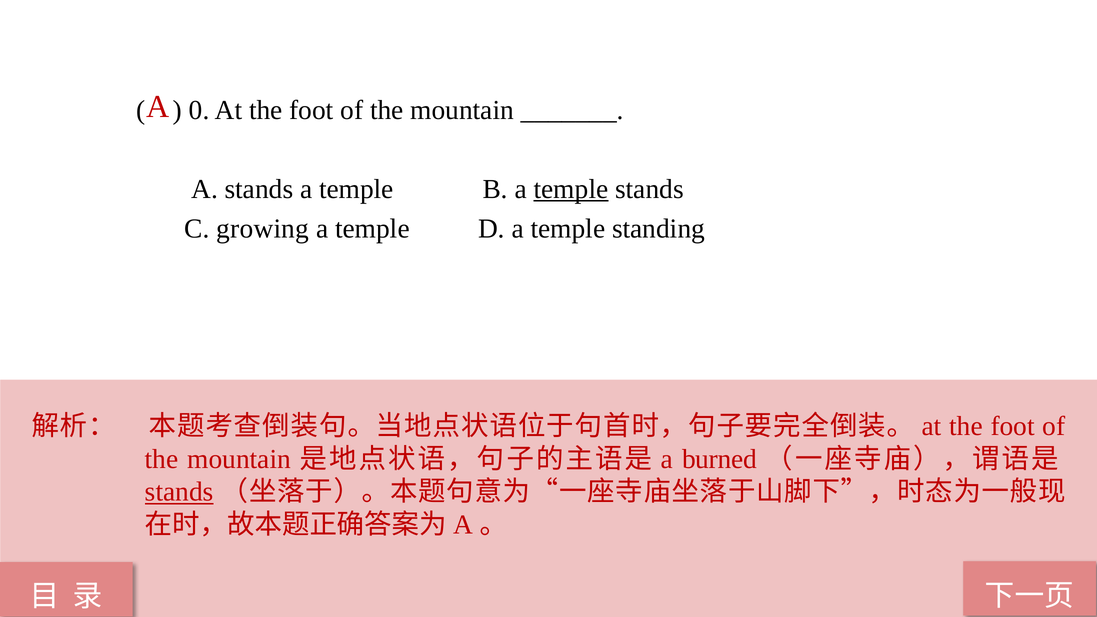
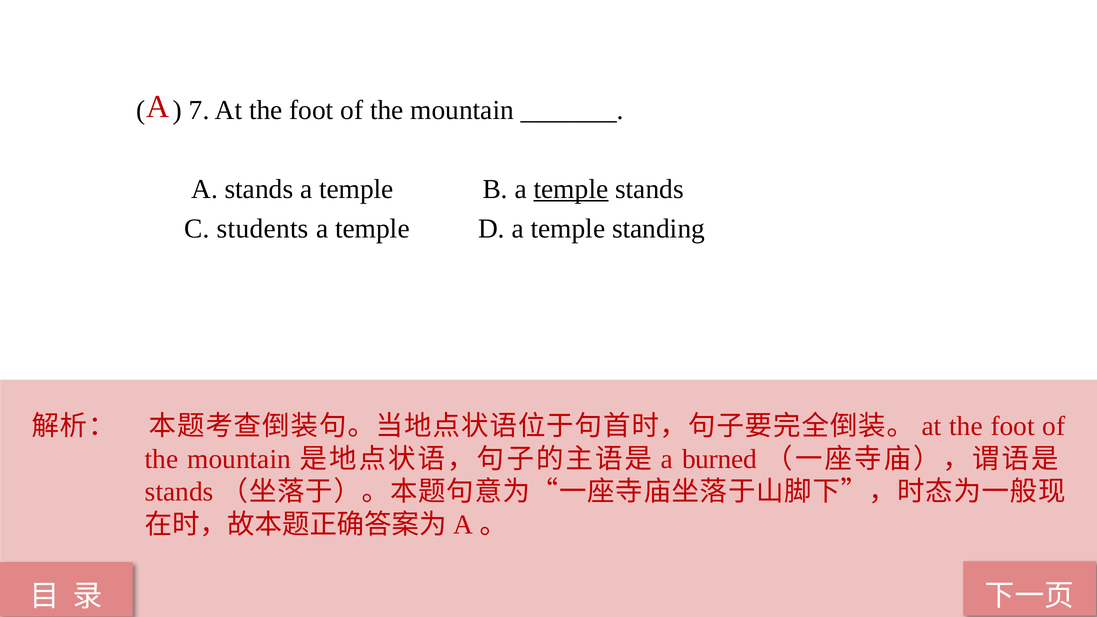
0: 0 -> 7
growing: growing -> students
stands at (179, 492) underline: present -> none
